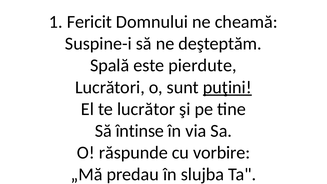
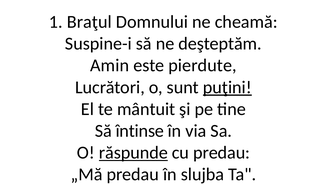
Fericit: Fericit -> Braţul
Spală: Spală -> Amin
lucrător: lucrător -> mântuit
răspunde underline: none -> present
cu vorbire: vorbire -> predau
